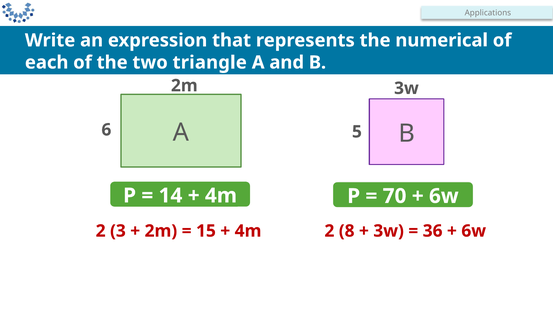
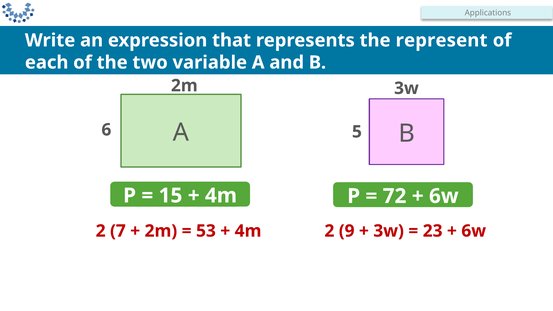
numerical: numerical -> represent
triangle: triangle -> variable
14: 14 -> 15
70: 70 -> 72
3: 3 -> 7
15: 15 -> 53
8: 8 -> 9
36: 36 -> 23
